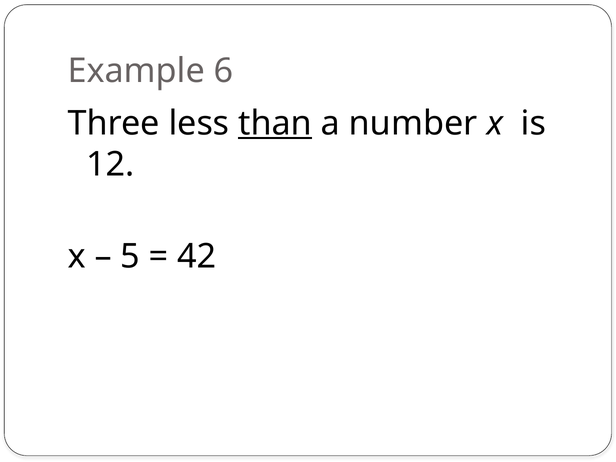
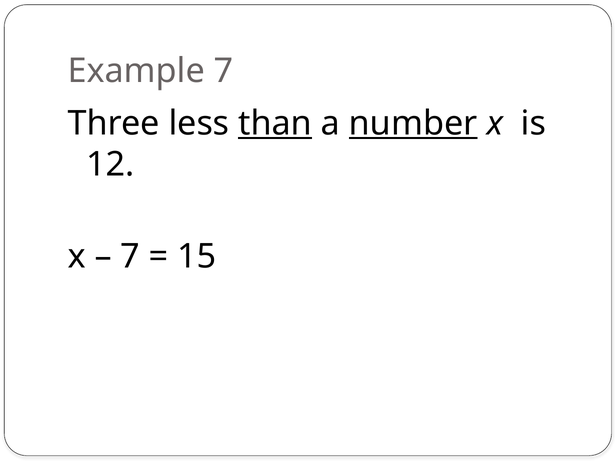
Example 6: 6 -> 7
number underline: none -> present
5 at (130, 257): 5 -> 7
42: 42 -> 15
